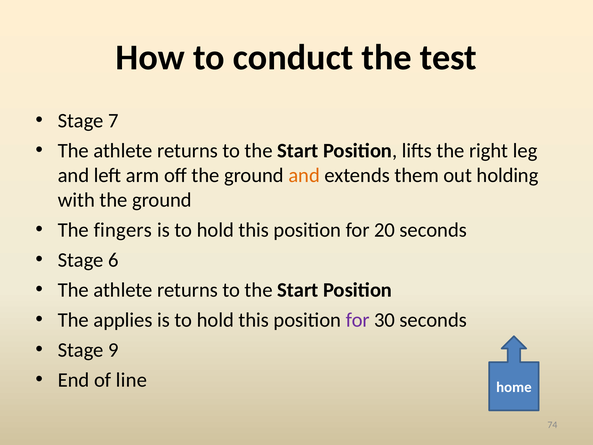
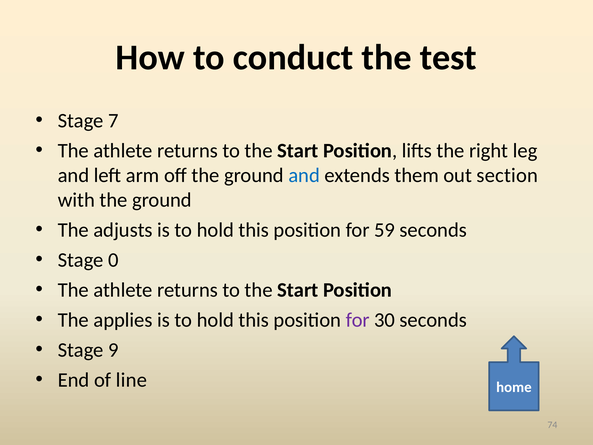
and at (304, 175) colour: orange -> blue
holding: holding -> section
fingers: fingers -> adjusts
20: 20 -> 59
6: 6 -> 0
